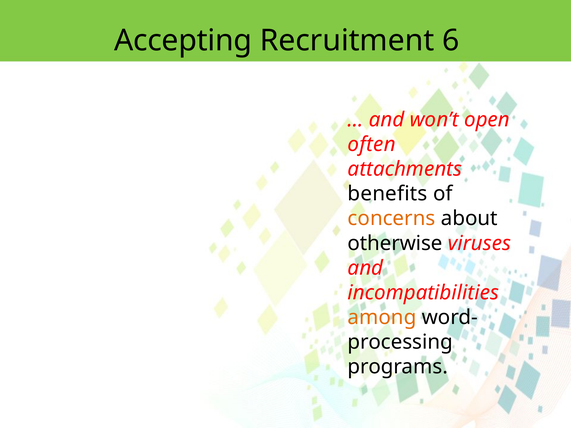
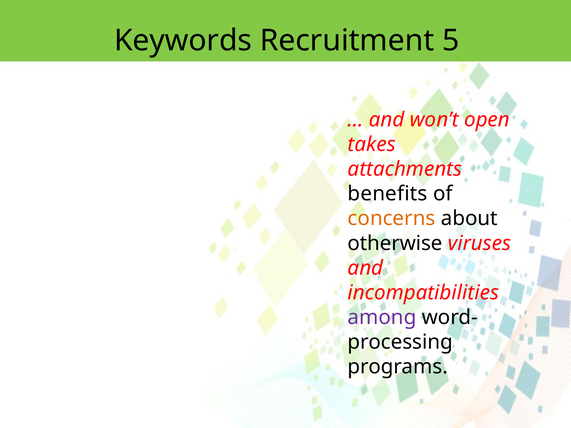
Accepting: Accepting -> Keywords
6: 6 -> 5
often: often -> takes
among colour: orange -> purple
